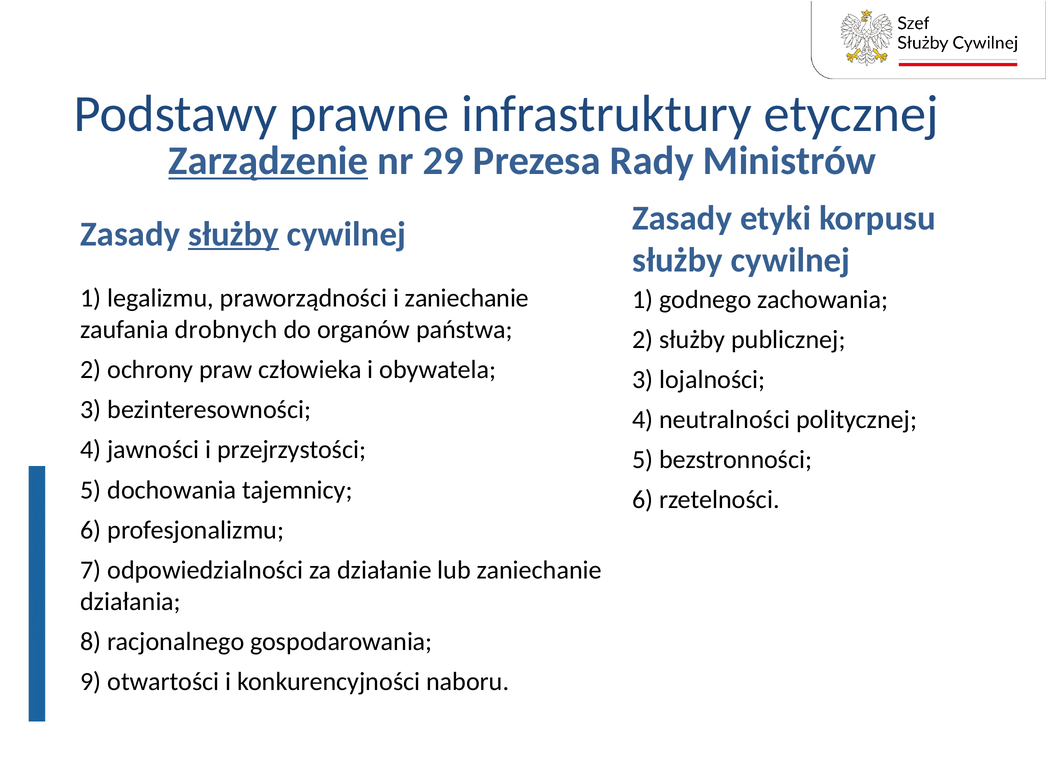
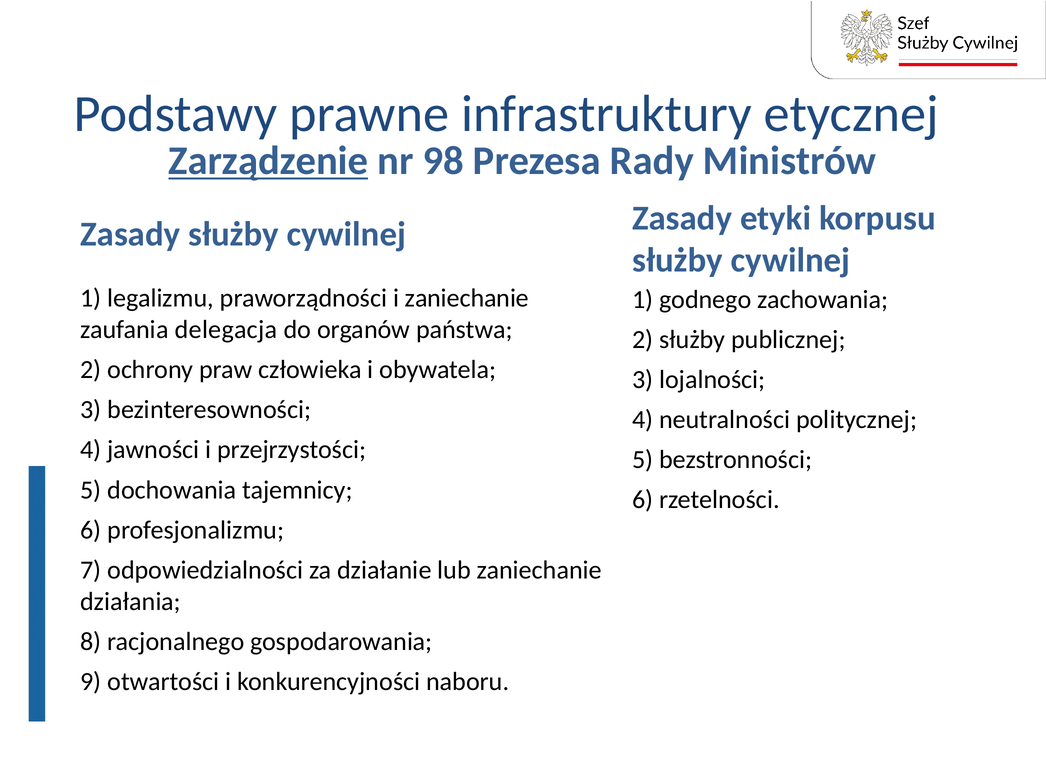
29: 29 -> 98
służby at (234, 234) underline: present -> none
drobnych: drobnych -> delegacja
